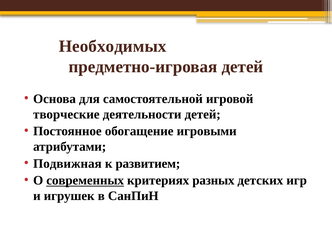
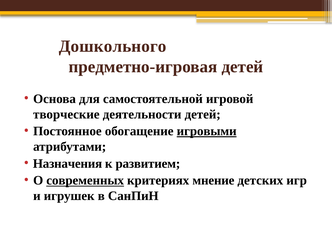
Необходимых: Необходимых -> Дошкольного
игровыми underline: none -> present
Подвижная: Подвижная -> Назначения
разных: разных -> мнение
